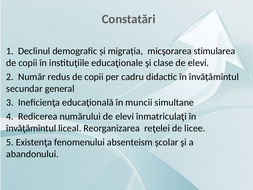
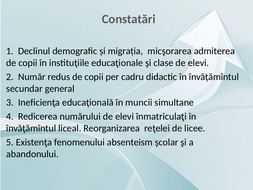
stimularea: stimularea -> admiterea
